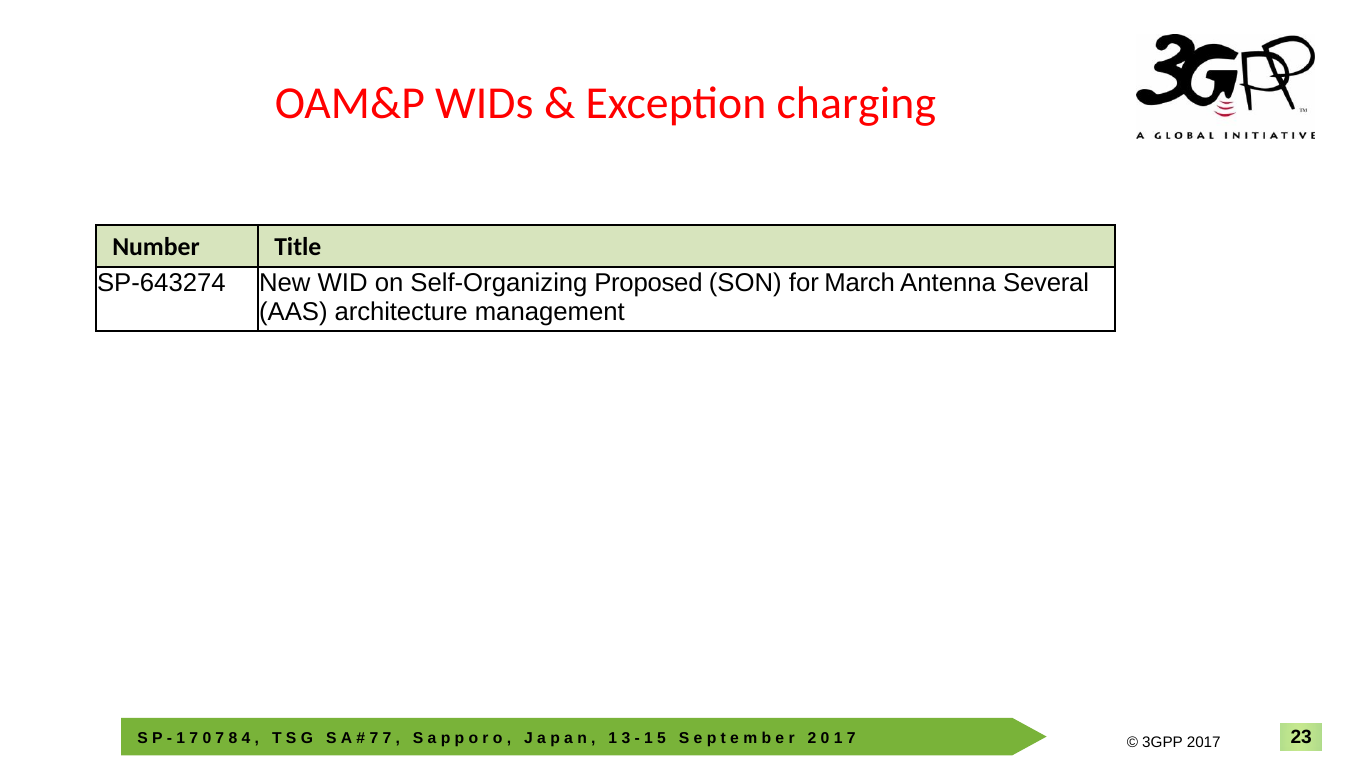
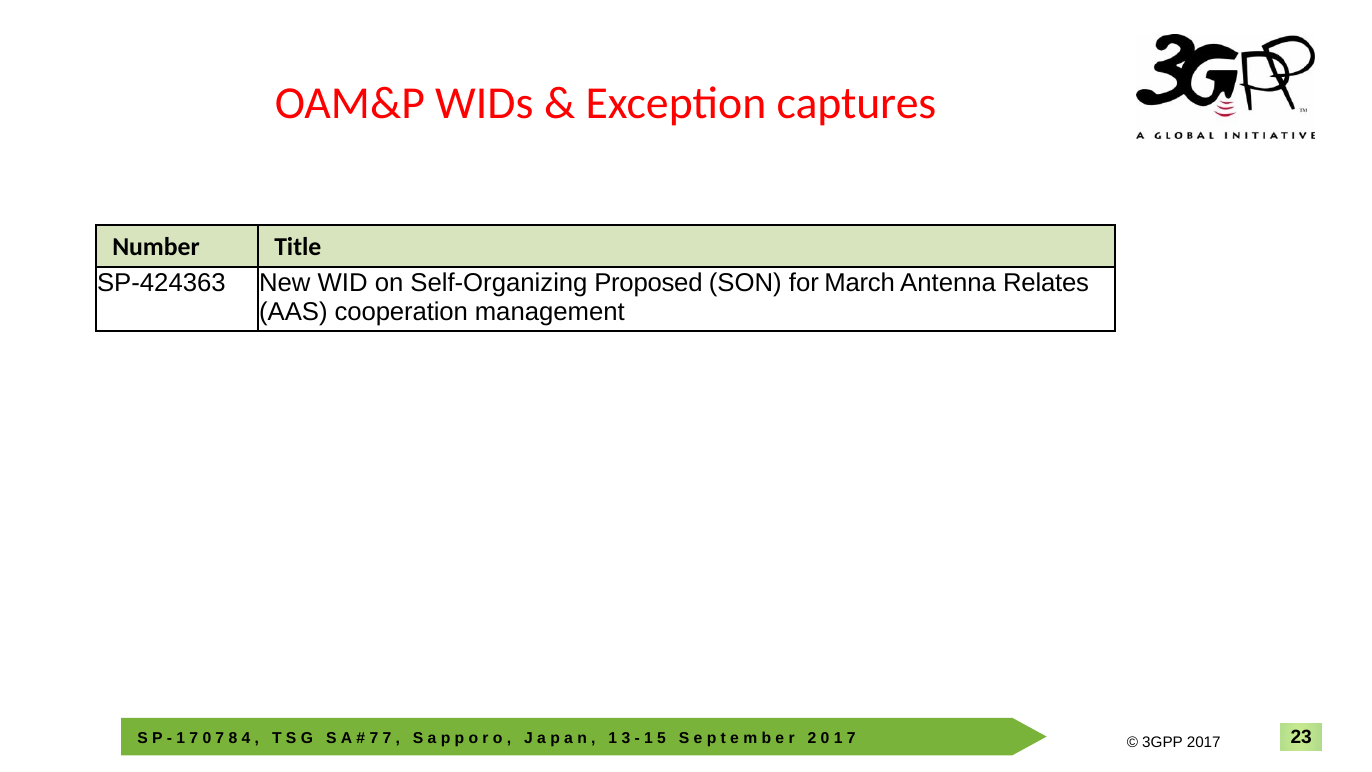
charging: charging -> captures
SP-643274: SP-643274 -> SP-424363
Several: Several -> Relates
architecture: architecture -> cooperation
